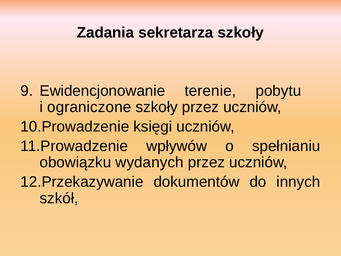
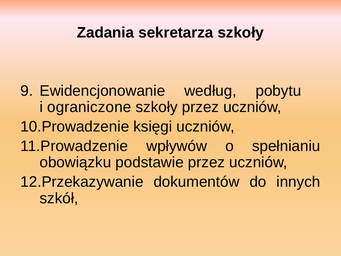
terenie: terenie -> według
wydanych: wydanych -> podstawie
